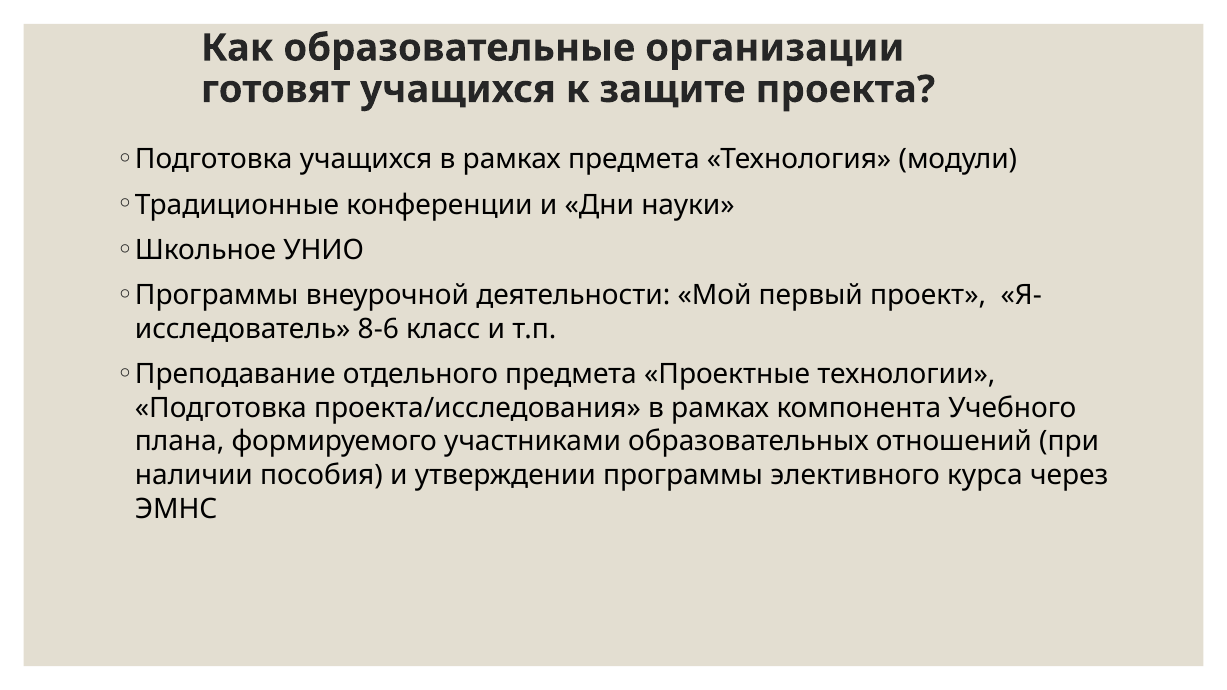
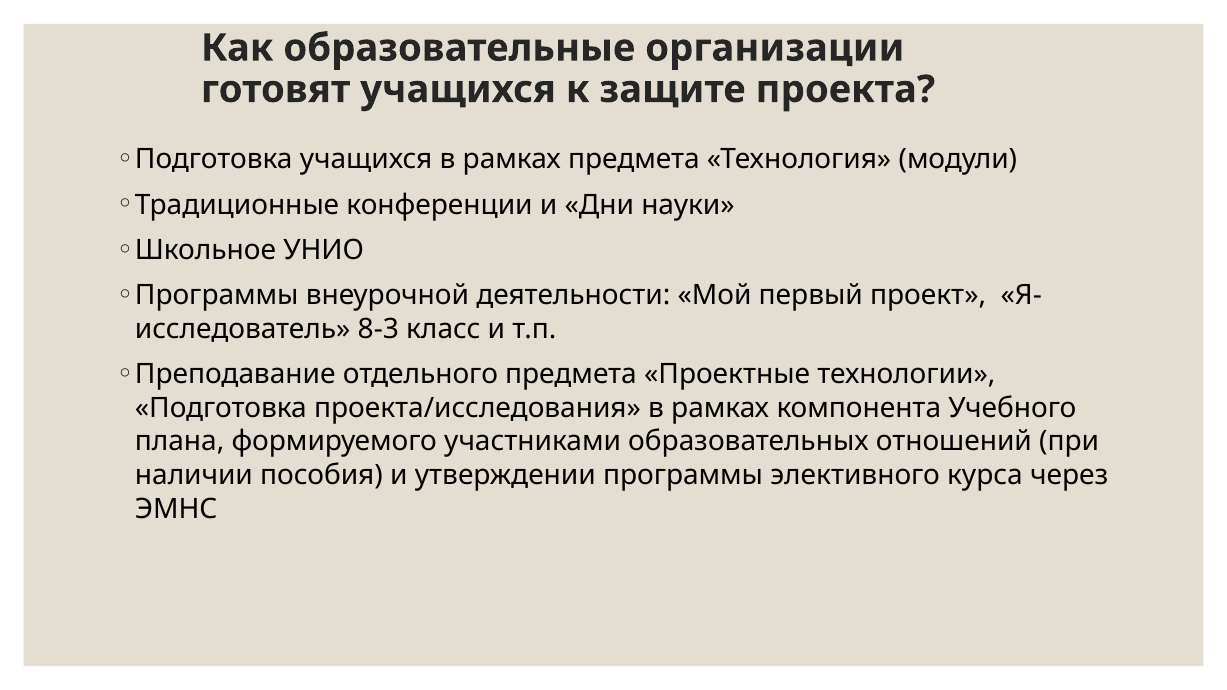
8-6: 8-6 -> 8-3
